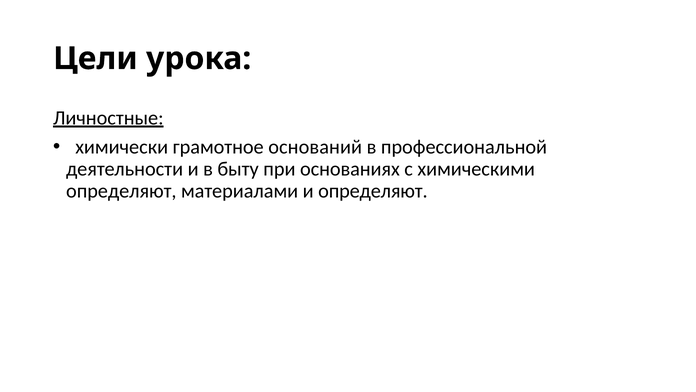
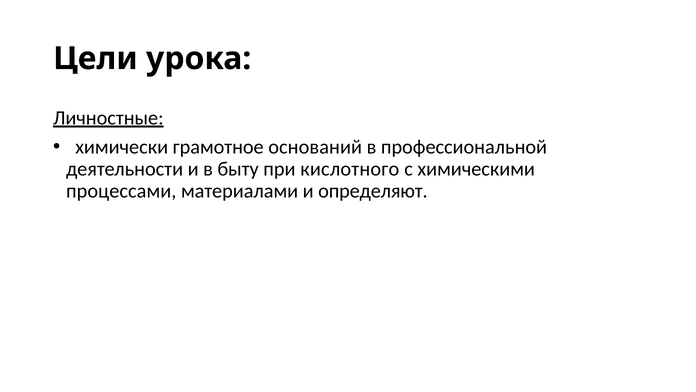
основаниях: основаниях -> кислотного
определяют at (121, 191): определяют -> процессами
